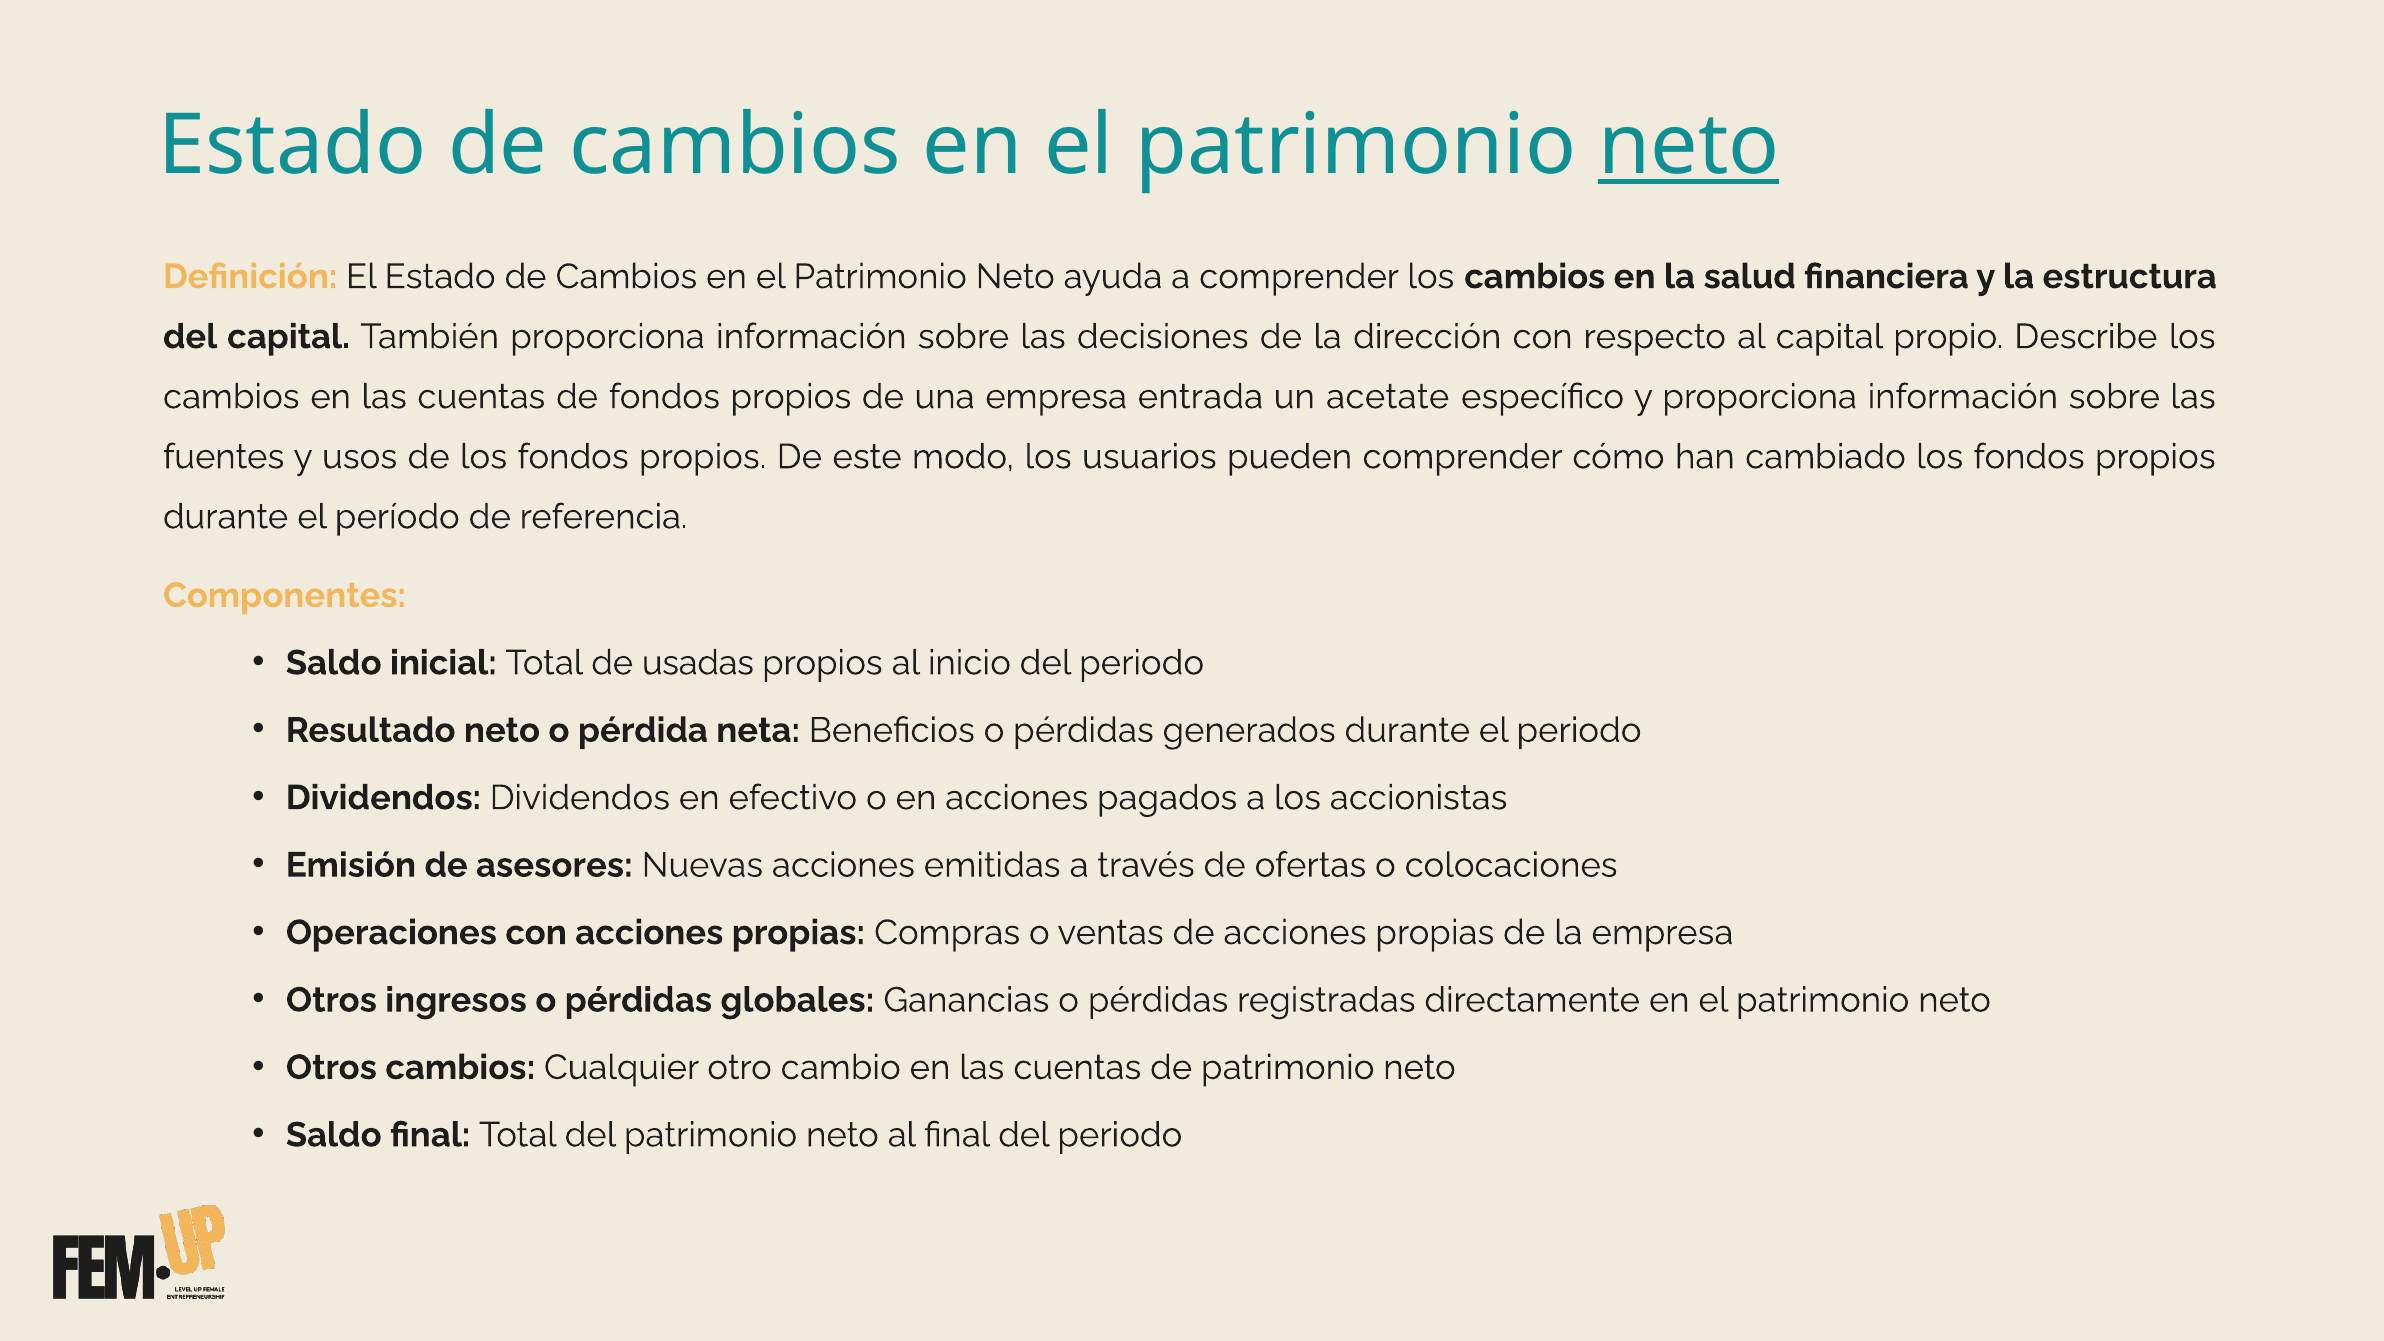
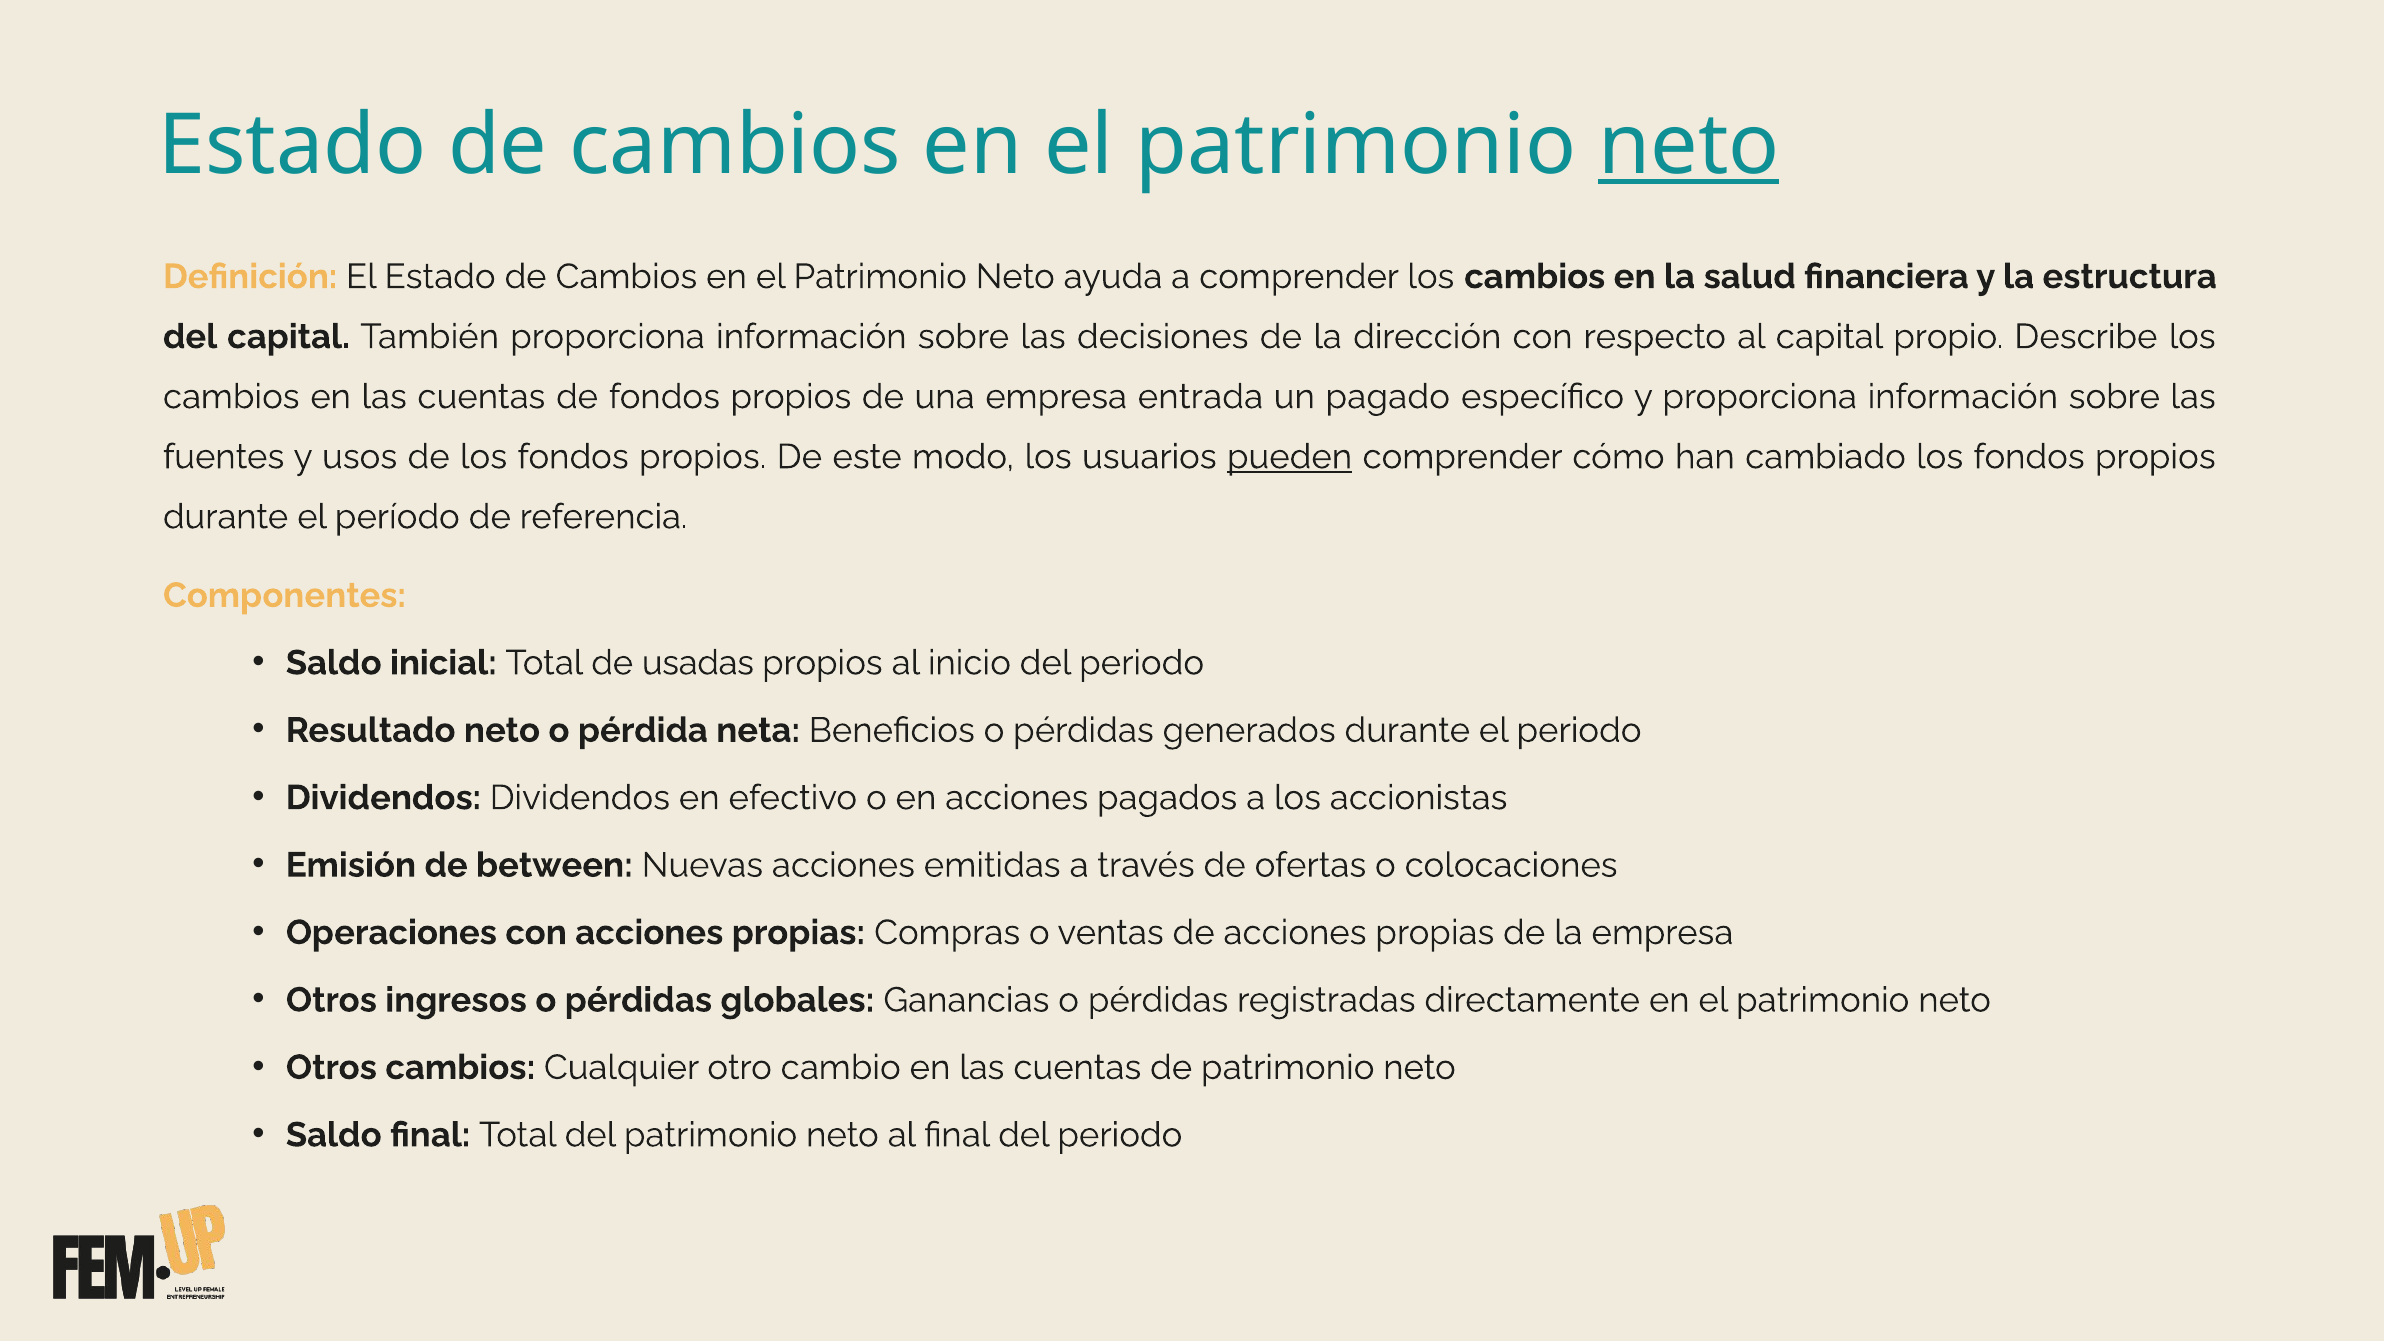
acetate: acetate -> pagado
pueden underline: none -> present
asesores: asesores -> between
